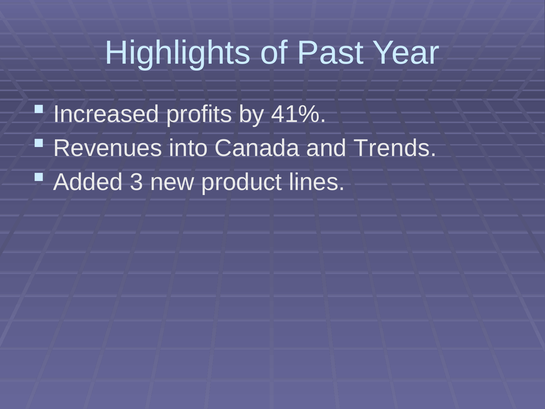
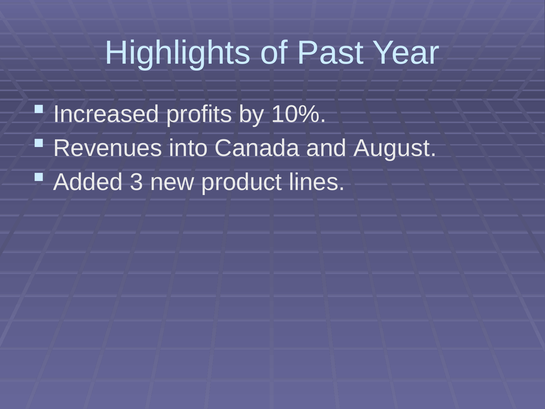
41%: 41% -> 10%
Trends: Trends -> August
